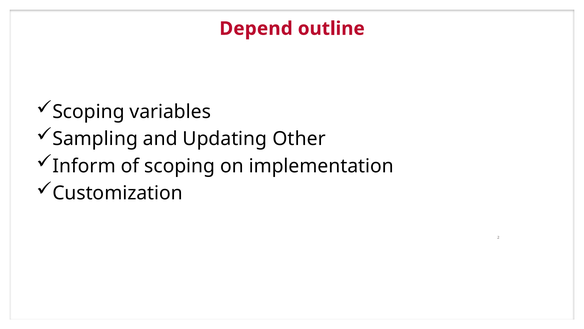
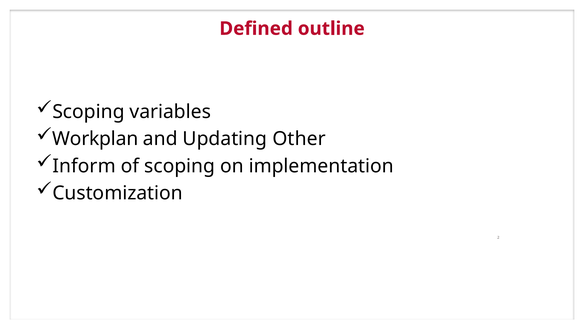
Depend: Depend -> Defined
Sampling: Sampling -> Workplan
